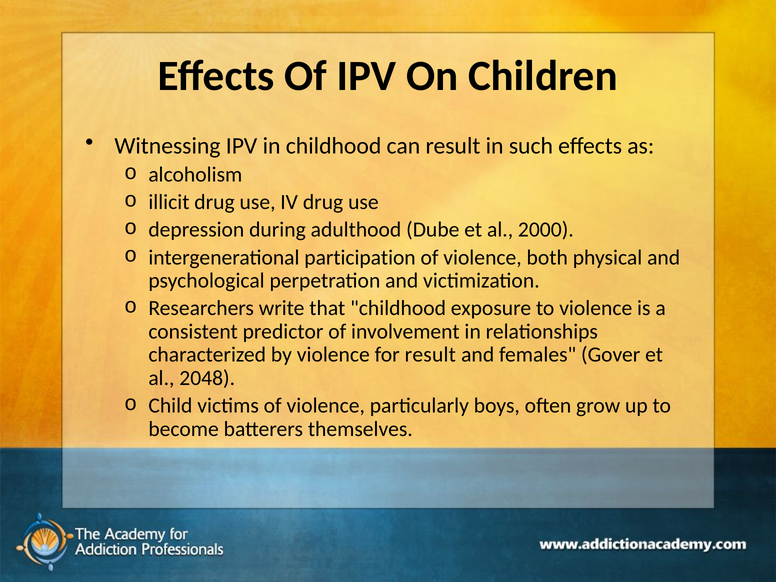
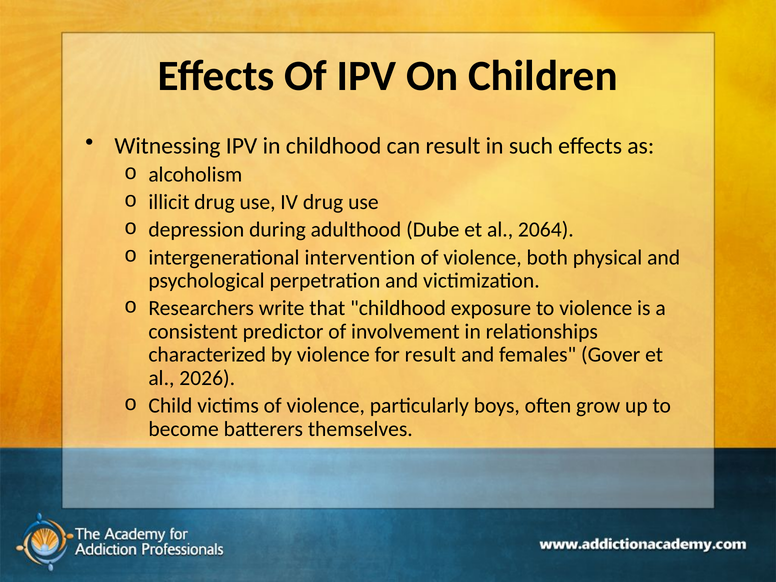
2000: 2000 -> 2064
participation: participation -> intervention
2048: 2048 -> 2026
